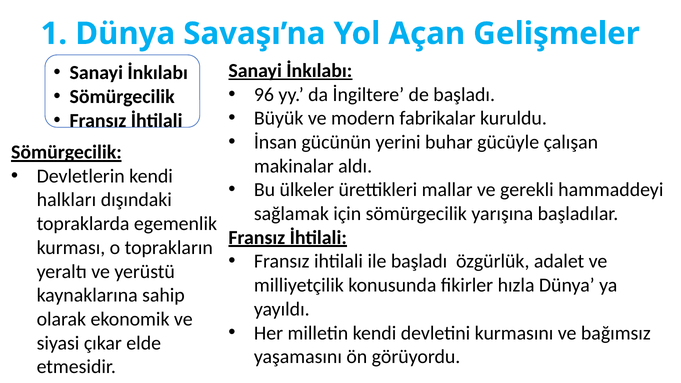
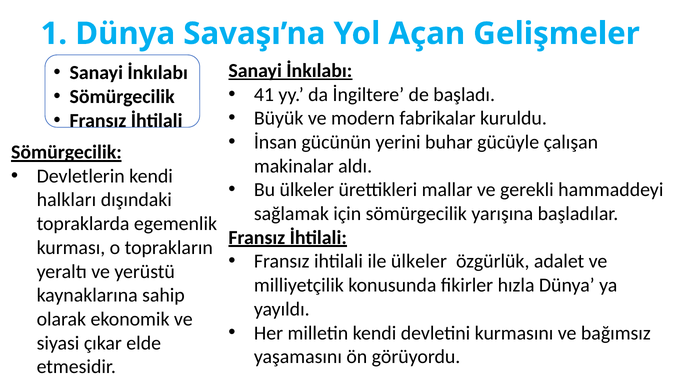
96: 96 -> 41
ile başladı: başladı -> ülkeler
